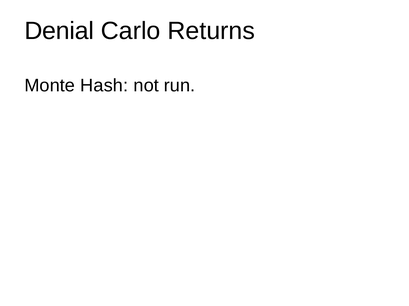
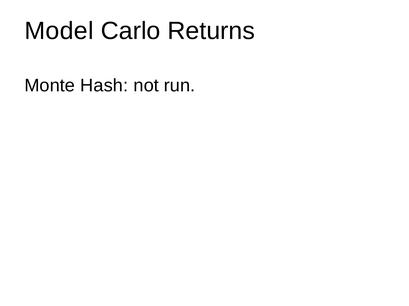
Denial: Denial -> Model
